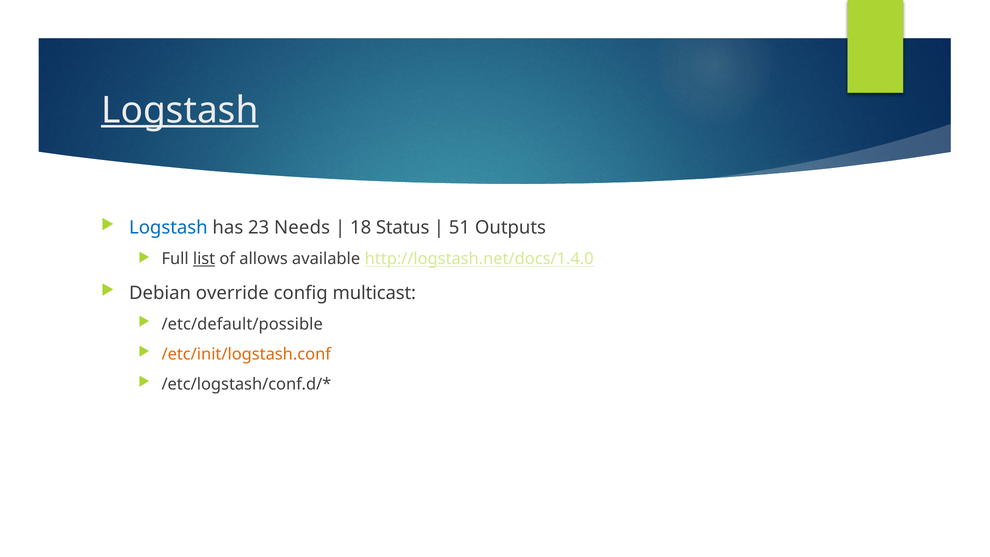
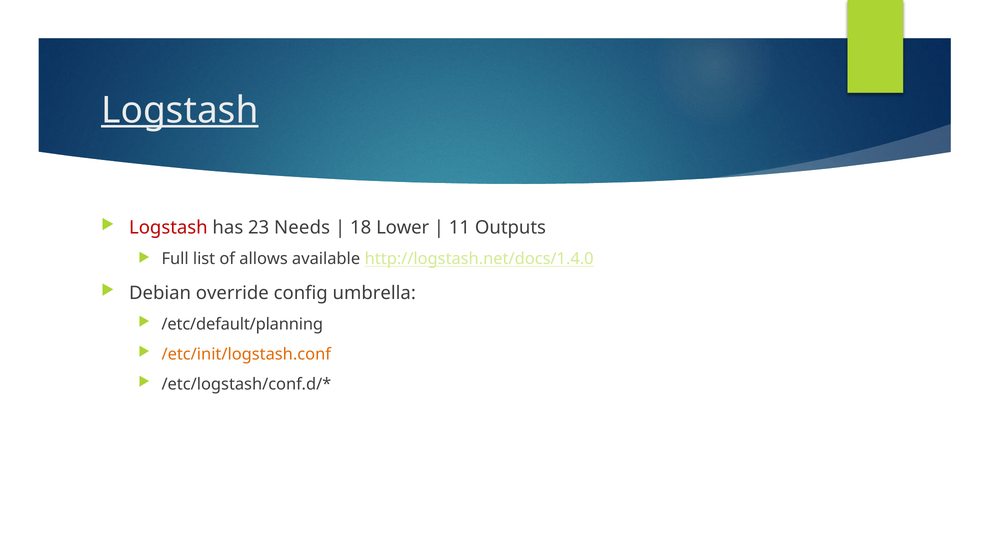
Logstash at (168, 228) colour: blue -> red
Status: Status -> Lower
51: 51 -> 11
list underline: present -> none
multicast: multicast -> umbrella
/etc/default/possible: /etc/default/possible -> /etc/default/planning
